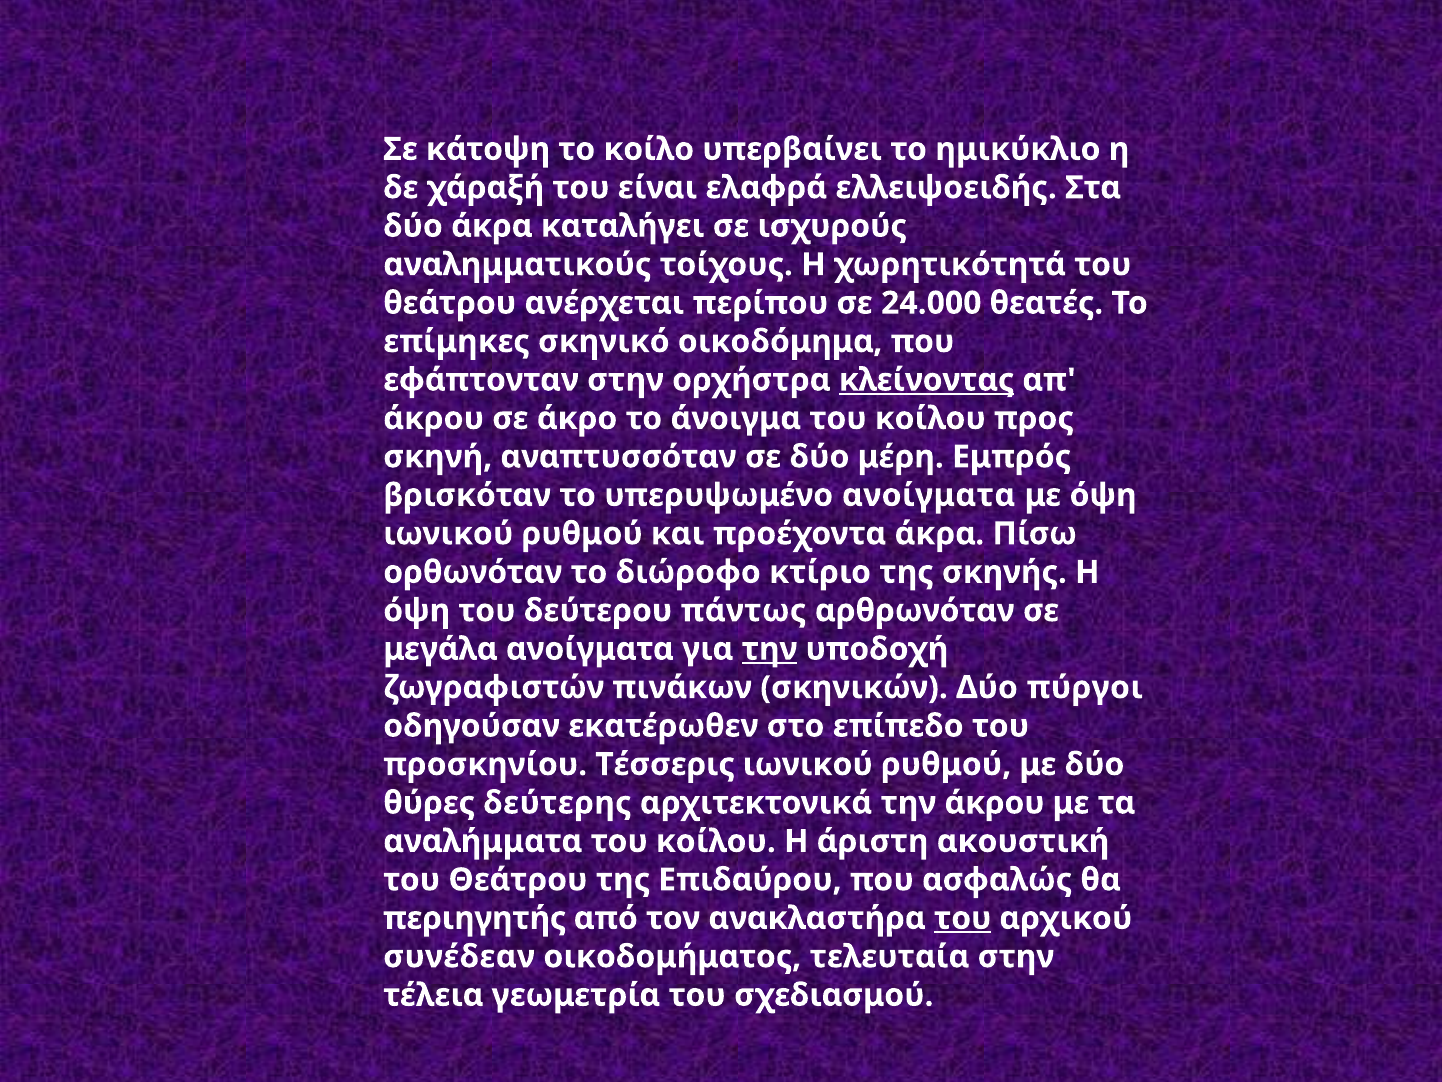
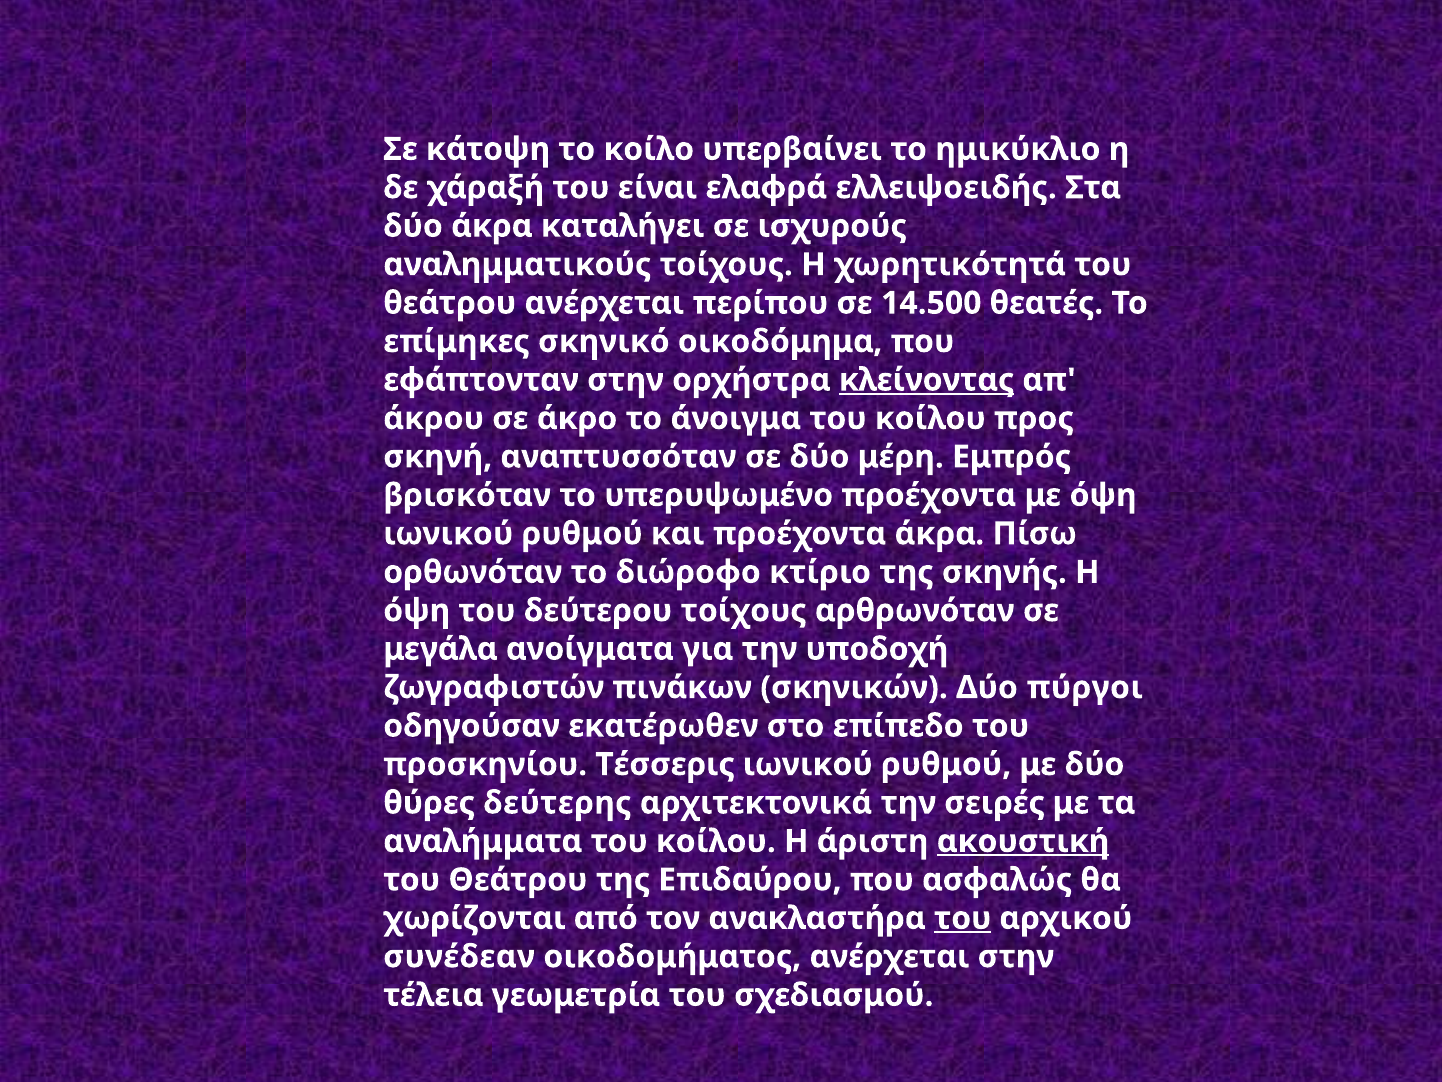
24.000: 24.000 -> 14.500
υπερυψωμένο ανοίγματα: ανοίγματα -> προέχοντα
δεύτερου πάντως: πάντως -> τοίχους
την at (770, 649) underline: present -> none
την άκρου: άκρου -> σειρές
ακουστική underline: none -> present
περιηγητής: περιηγητής -> χωρίζονται
οικοδομήματος τελευταία: τελευταία -> ανέρχεται
